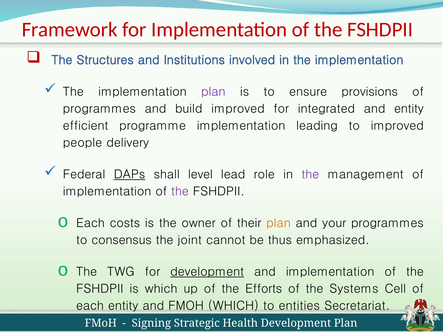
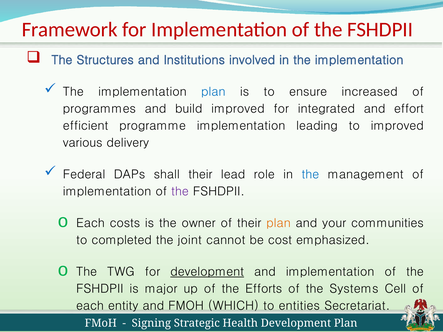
plan at (213, 92) colour: purple -> blue
provisions: provisions -> increased
and entity: entity -> effort
people: people -> various
DAPs underline: present -> none
shall level: level -> their
the at (310, 175) colour: purple -> blue
your programmes: programmes -> communities
consensus: consensus -> completed
thus: thus -> cost
is which: which -> major
